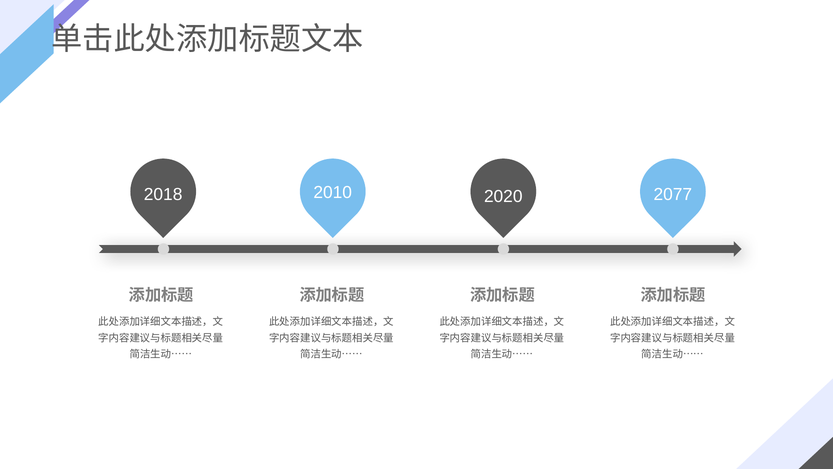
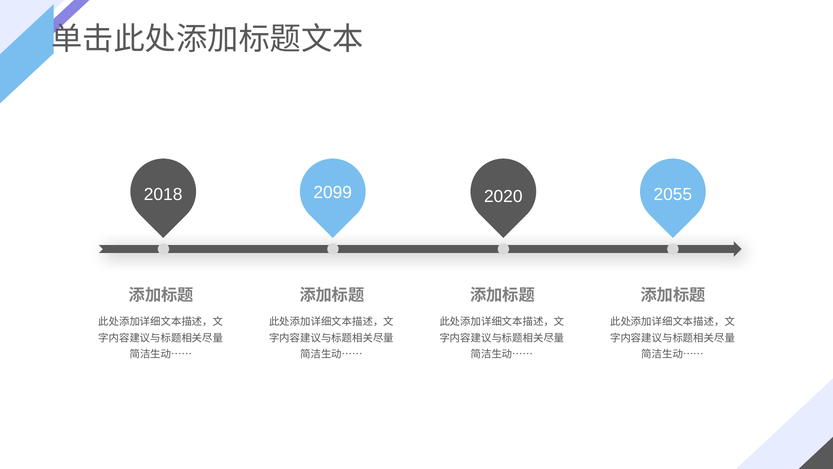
2010: 2010 -> 2099
2077: 2077 -> 2055
